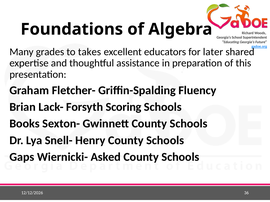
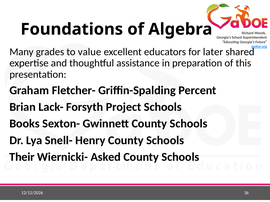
takes: takes -> value
Fluency: Fluency -> Percent
Scoring: Scoring -> Project
Gaps: Gaps -> Their
